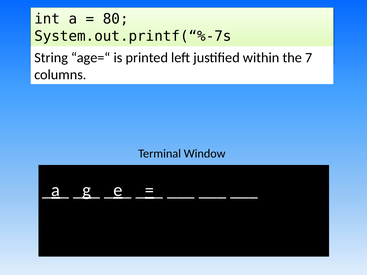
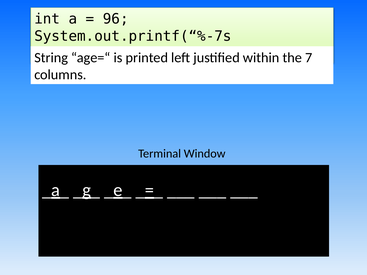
80: 80 -> 96
